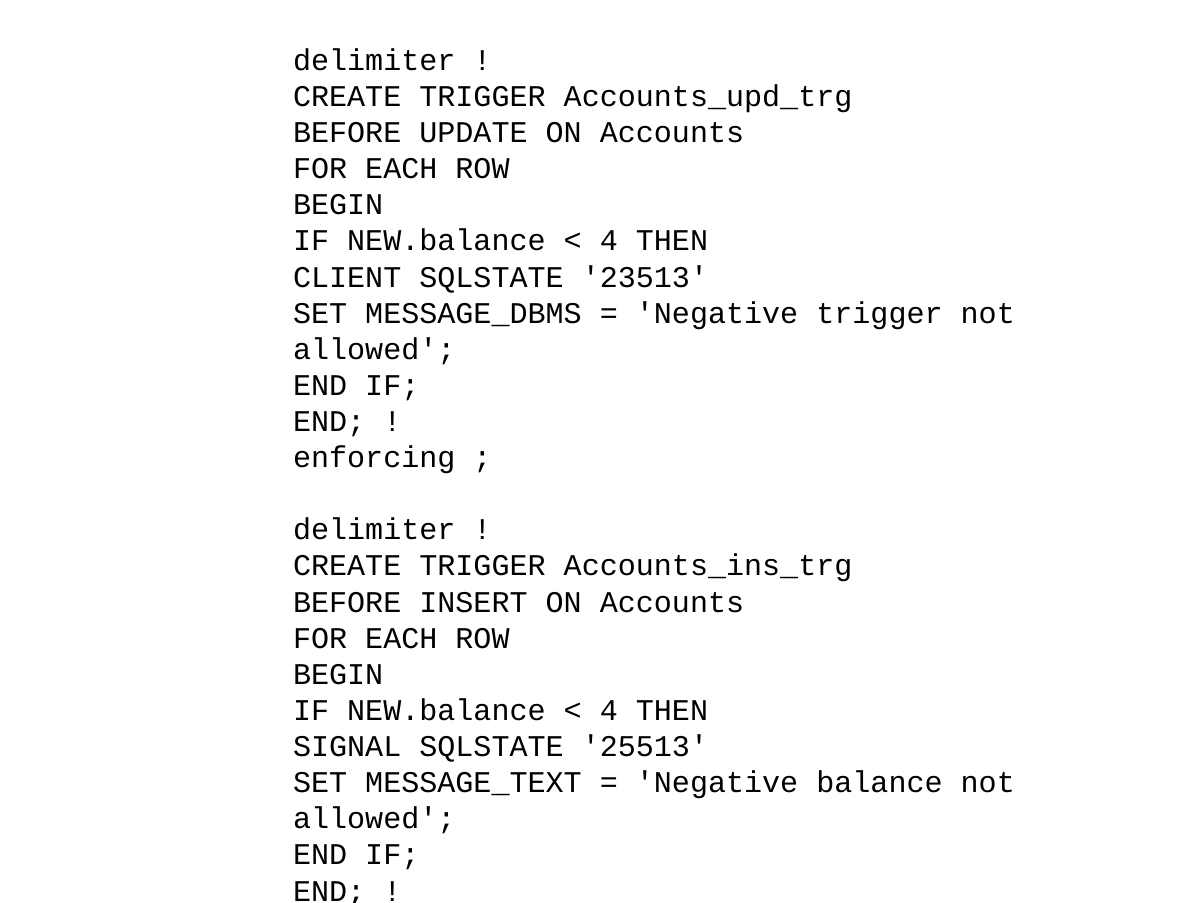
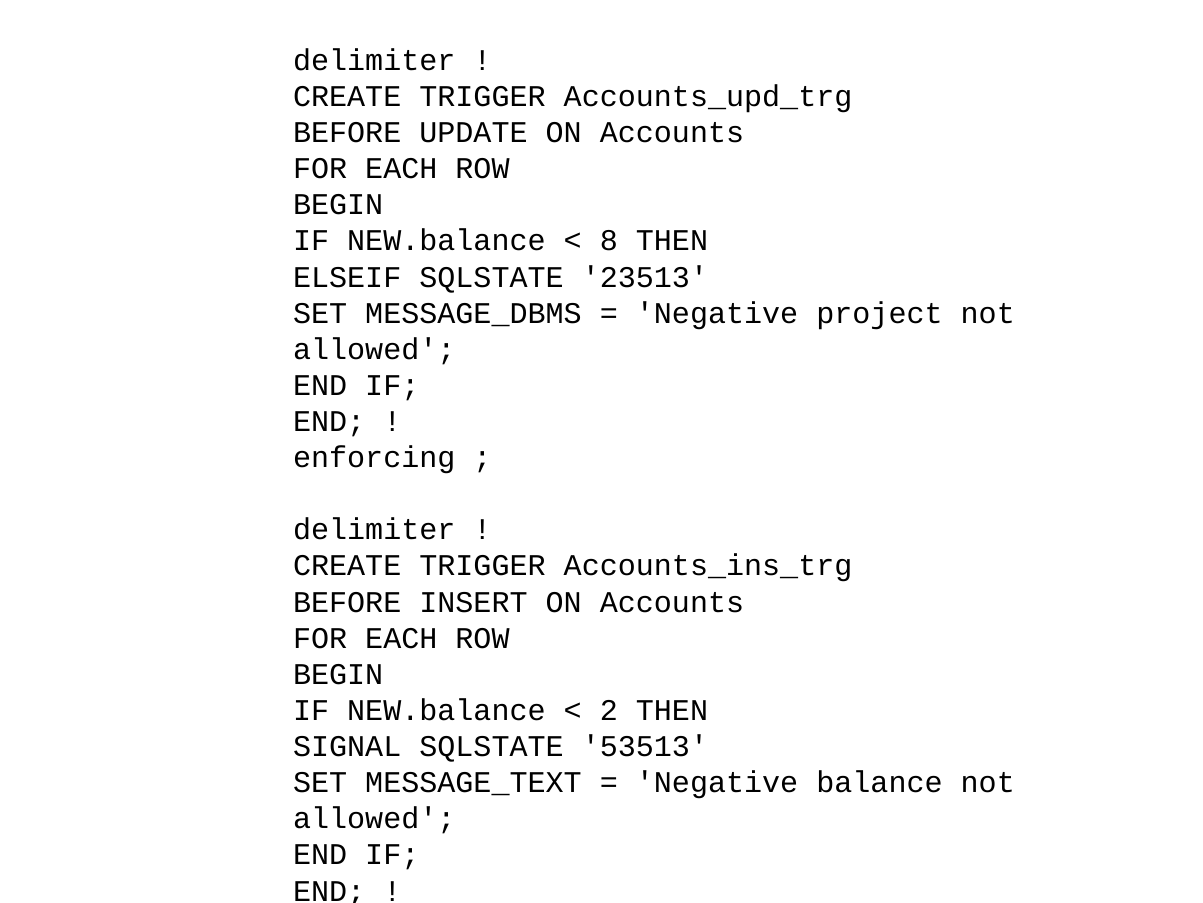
4 at (609, 241): 4 -> 8
CLIENT: CLIENT -> ELSEIF
Negative trigger: trigger -> project
4 at (609, 710): 4 -> 2
25513: 25513 -> 53513
